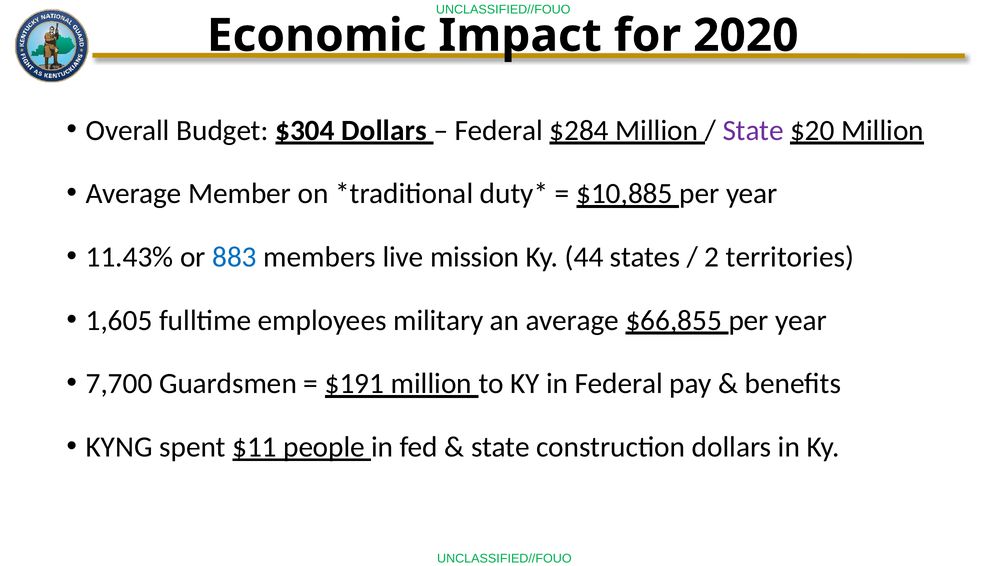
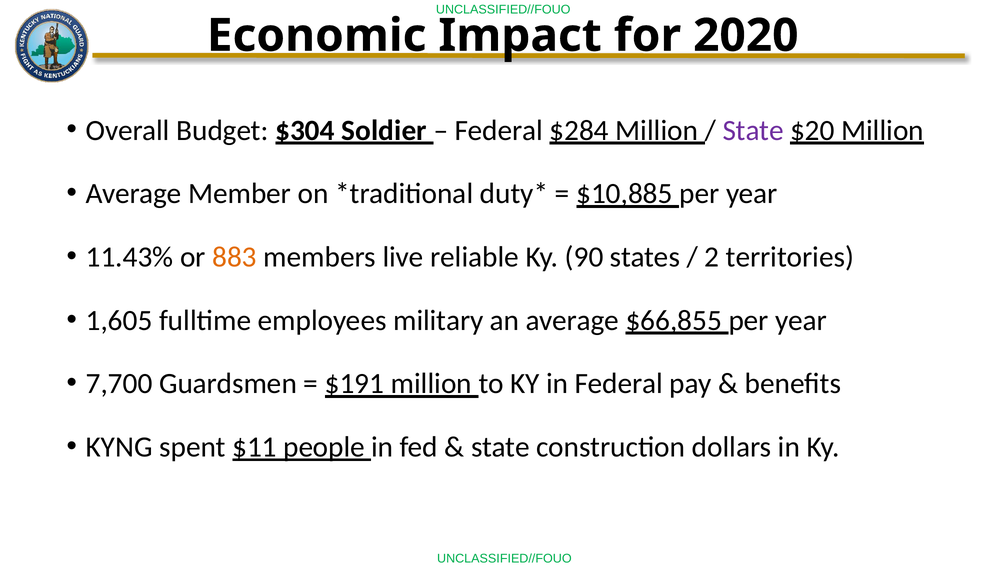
$304 Dollars: Dollars -> Soldier
883 colour: blue -> orange
mission: mission -> reliable
44: 44 -> 90
